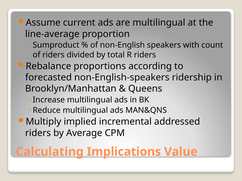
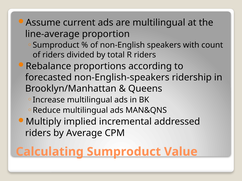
Calculating Implications: Implications -> Sumproduct
